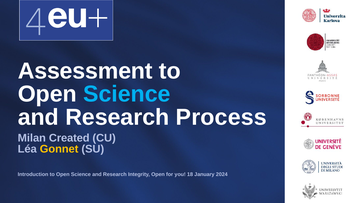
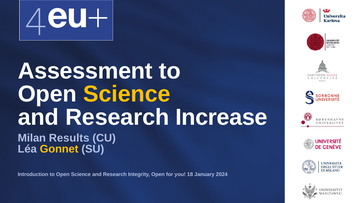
Science at (127, 94) colour: light blue -> yellow
Process: Process -> Increase
Created: Created -> Results
